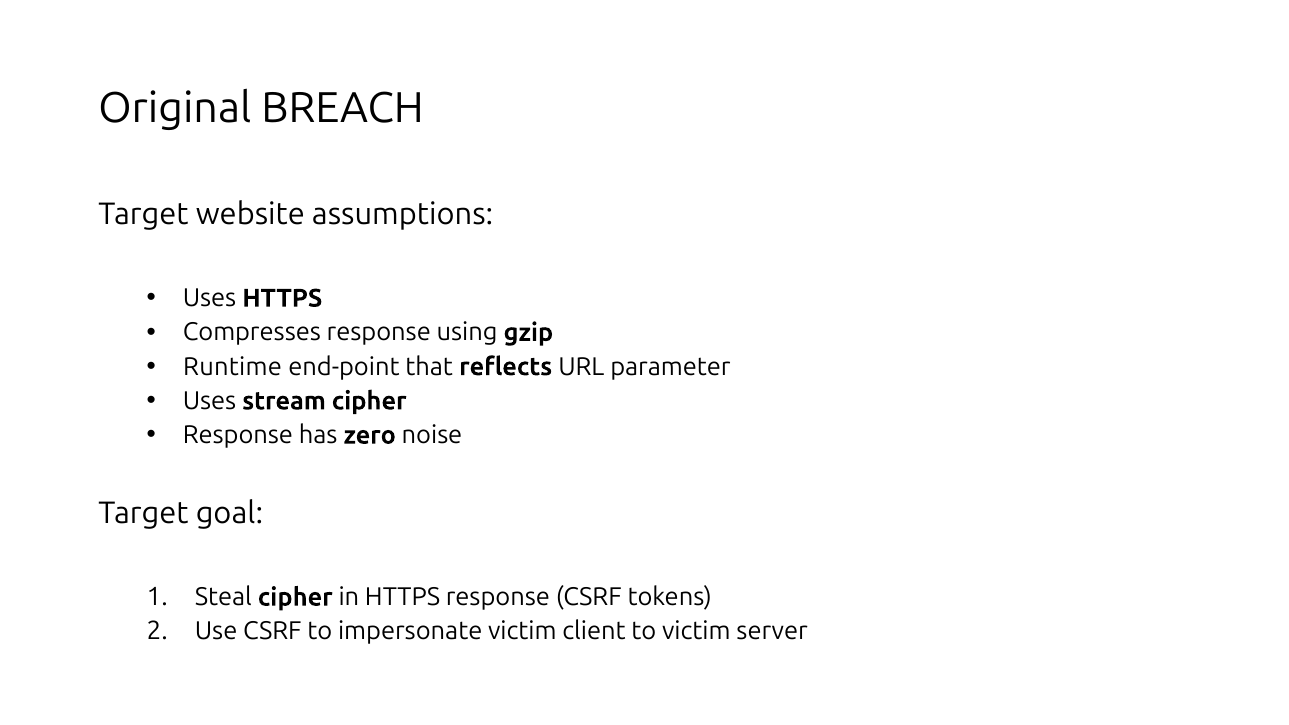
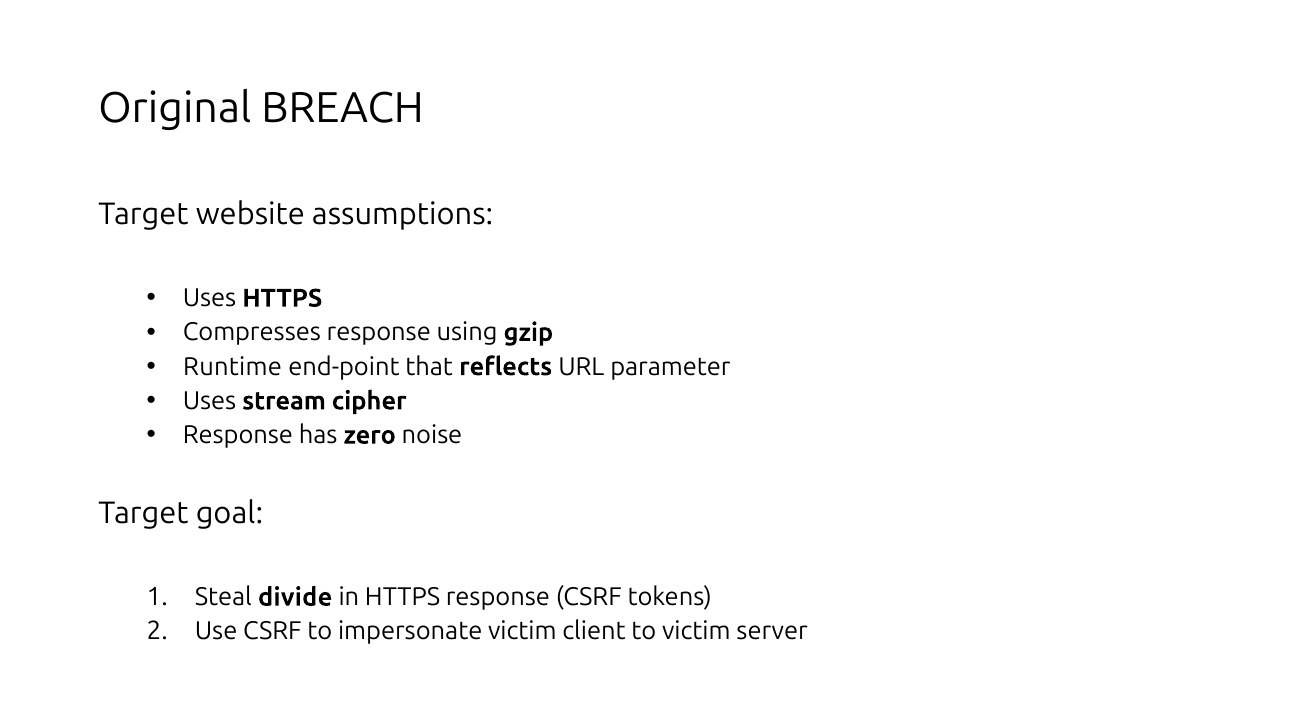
Steal cipher: cipher -> divide
